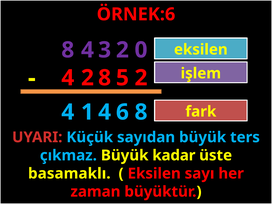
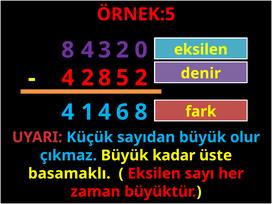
ÖRNEK:6: ÖRNEK:6 -> ÖRNEK:5
işlem: işlem -> denir
ters: ters -> olur
